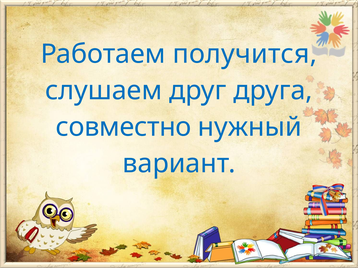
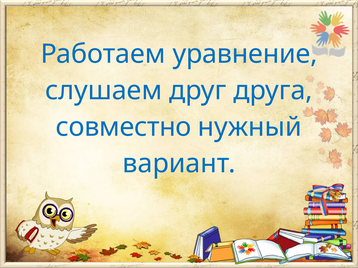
получится: получится -> уравнение
